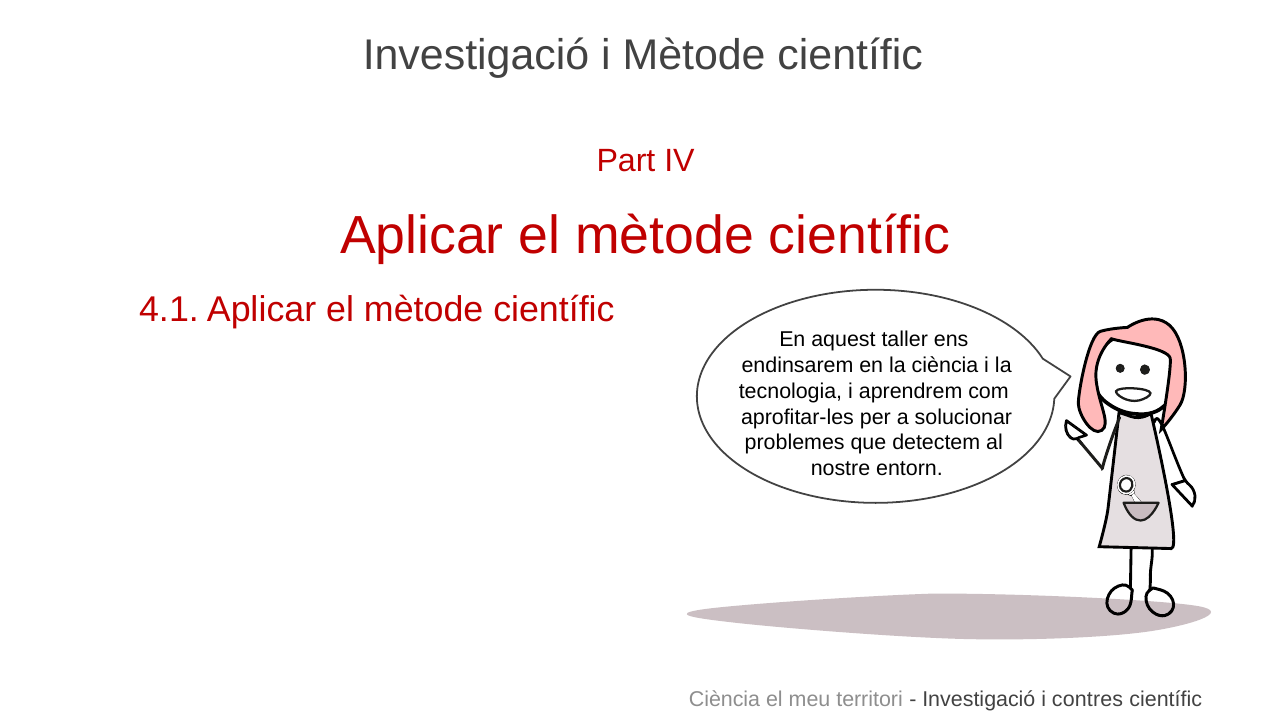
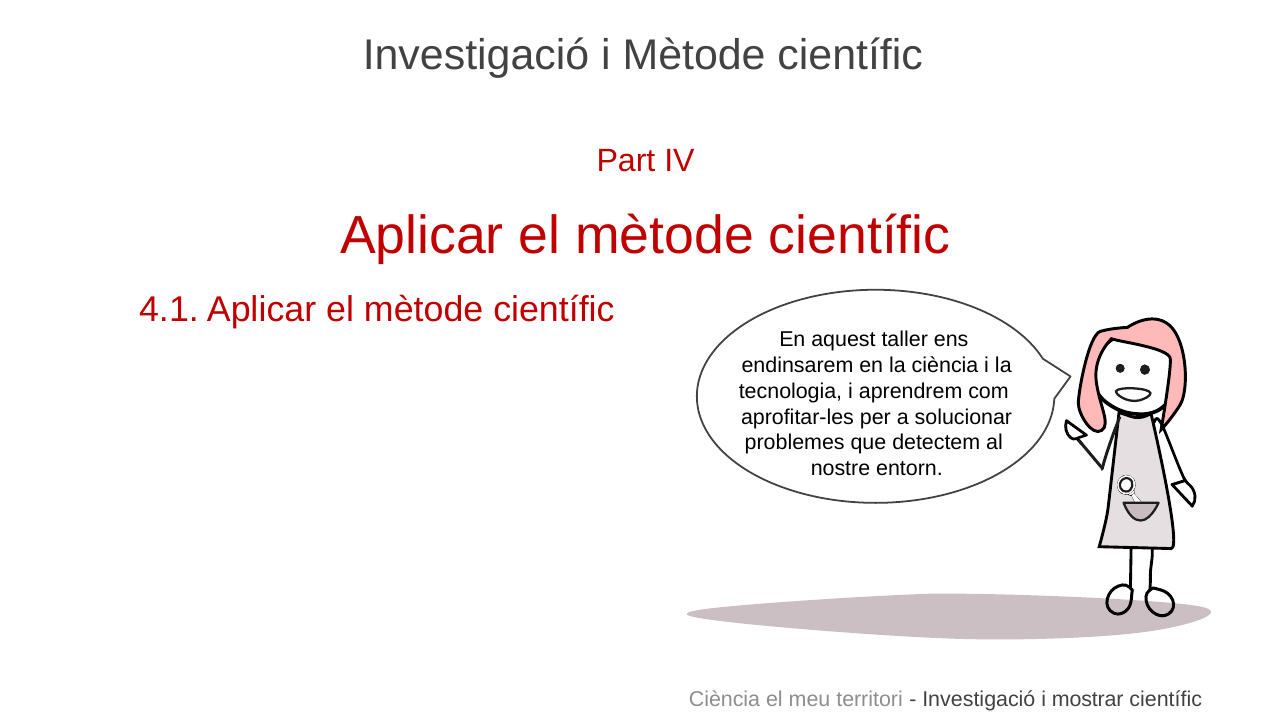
contres: contres -> mostrar
